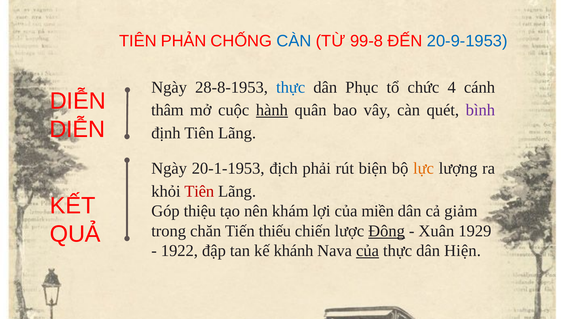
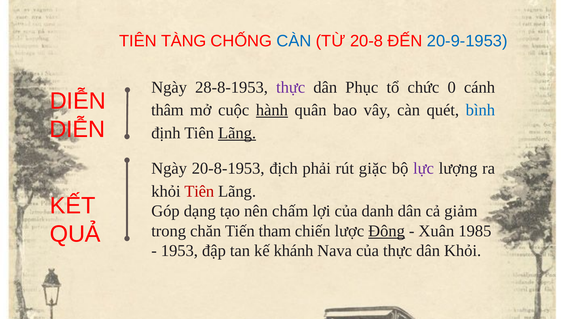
PHẢN: PHẢN -> TÀNG
99-8: 99-8 -> 20-8
thực at (291, 87) colour: blue -> purple
4: 4 -> 0
bình colour: purple -> blue
Lãng at (237, 133) underline: none -> present
20-1-1953: 20-1-1953 -> 20-8-1953
biện: biện -> giặc
lực colour: orange -> purple
thiệu: thiệu -> dạng
khám: khám -> chấm
miền: miền -> danh
thiếu: thiếu -> tham
1929: 1929 -> 1985
1922: 1922 -> 1953
của at (368, 250) underline: present -> none
dân Hiện: Hiện -> Khỏi
